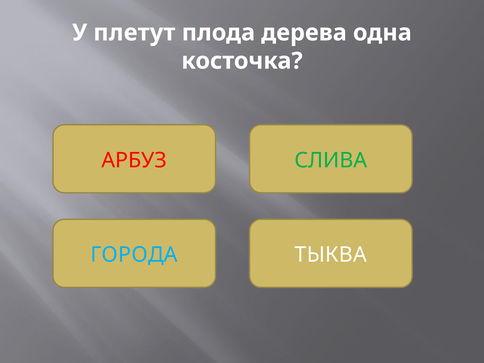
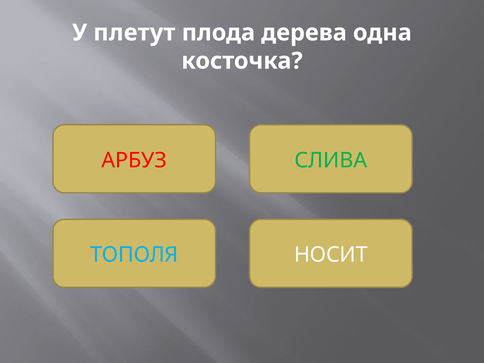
ГОРОДА: ГОРОДА -> ТОПОЛЯ
ТЫКВА: ТЫКВА -> НОСИТ
